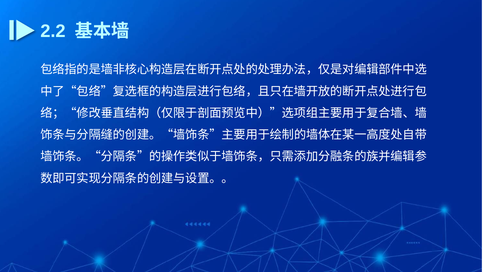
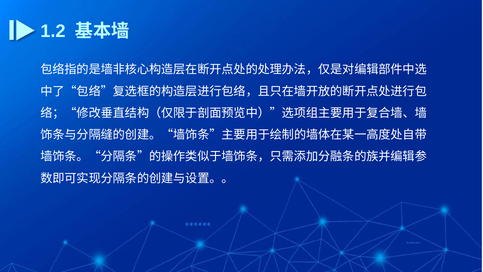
2.2: 2.2 -> 1.2
